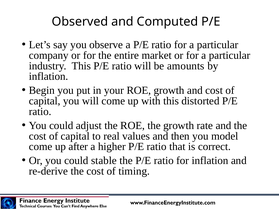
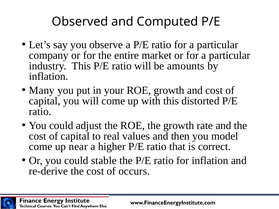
Begin: Begin -> Many
after: after -> near
timing: timing -> occurs
